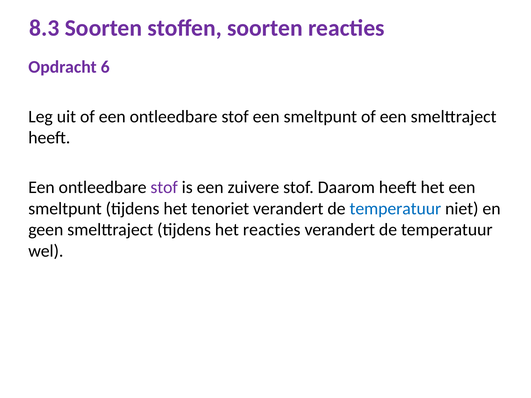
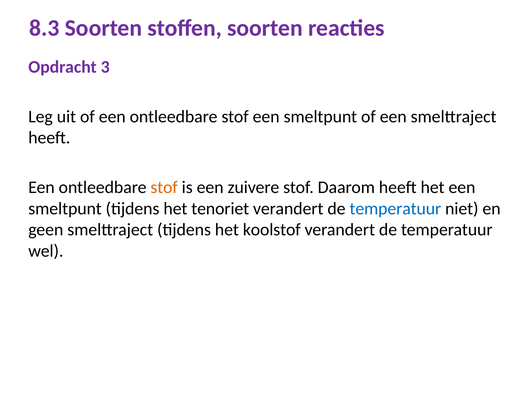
6: 6 -> 3
stof at (164, 187) colour: purple -> orange
het reacties: reacties -> koolstof
